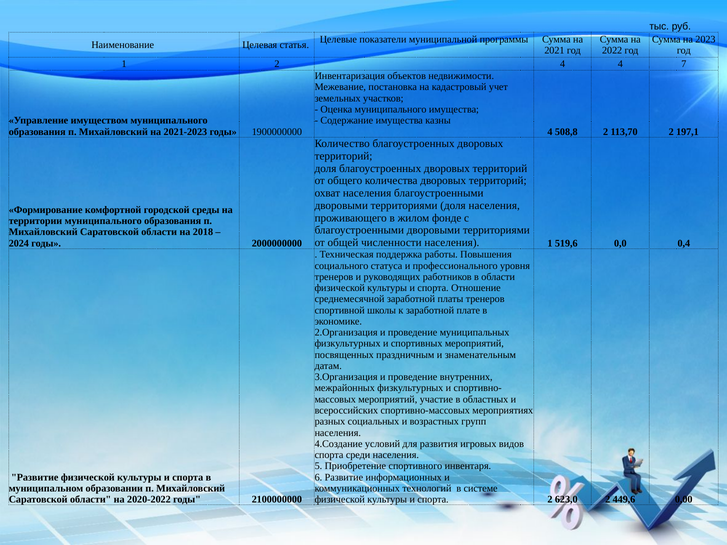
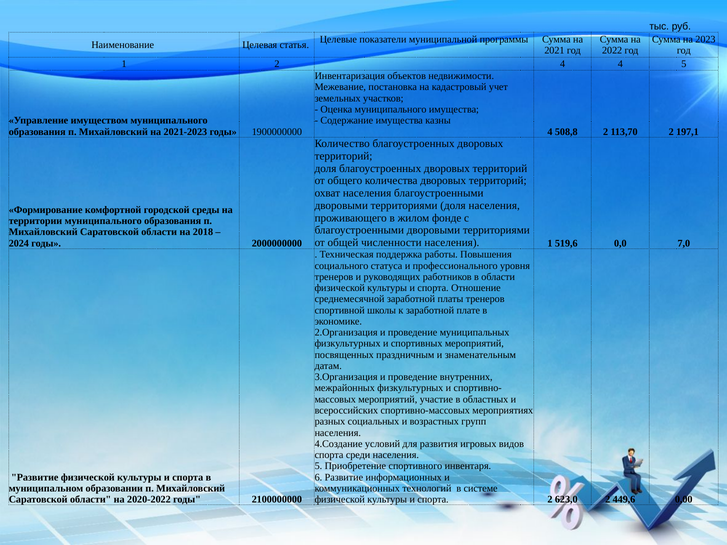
4 7: 7 -> 5
0,4: 0,4 -> 7,0
